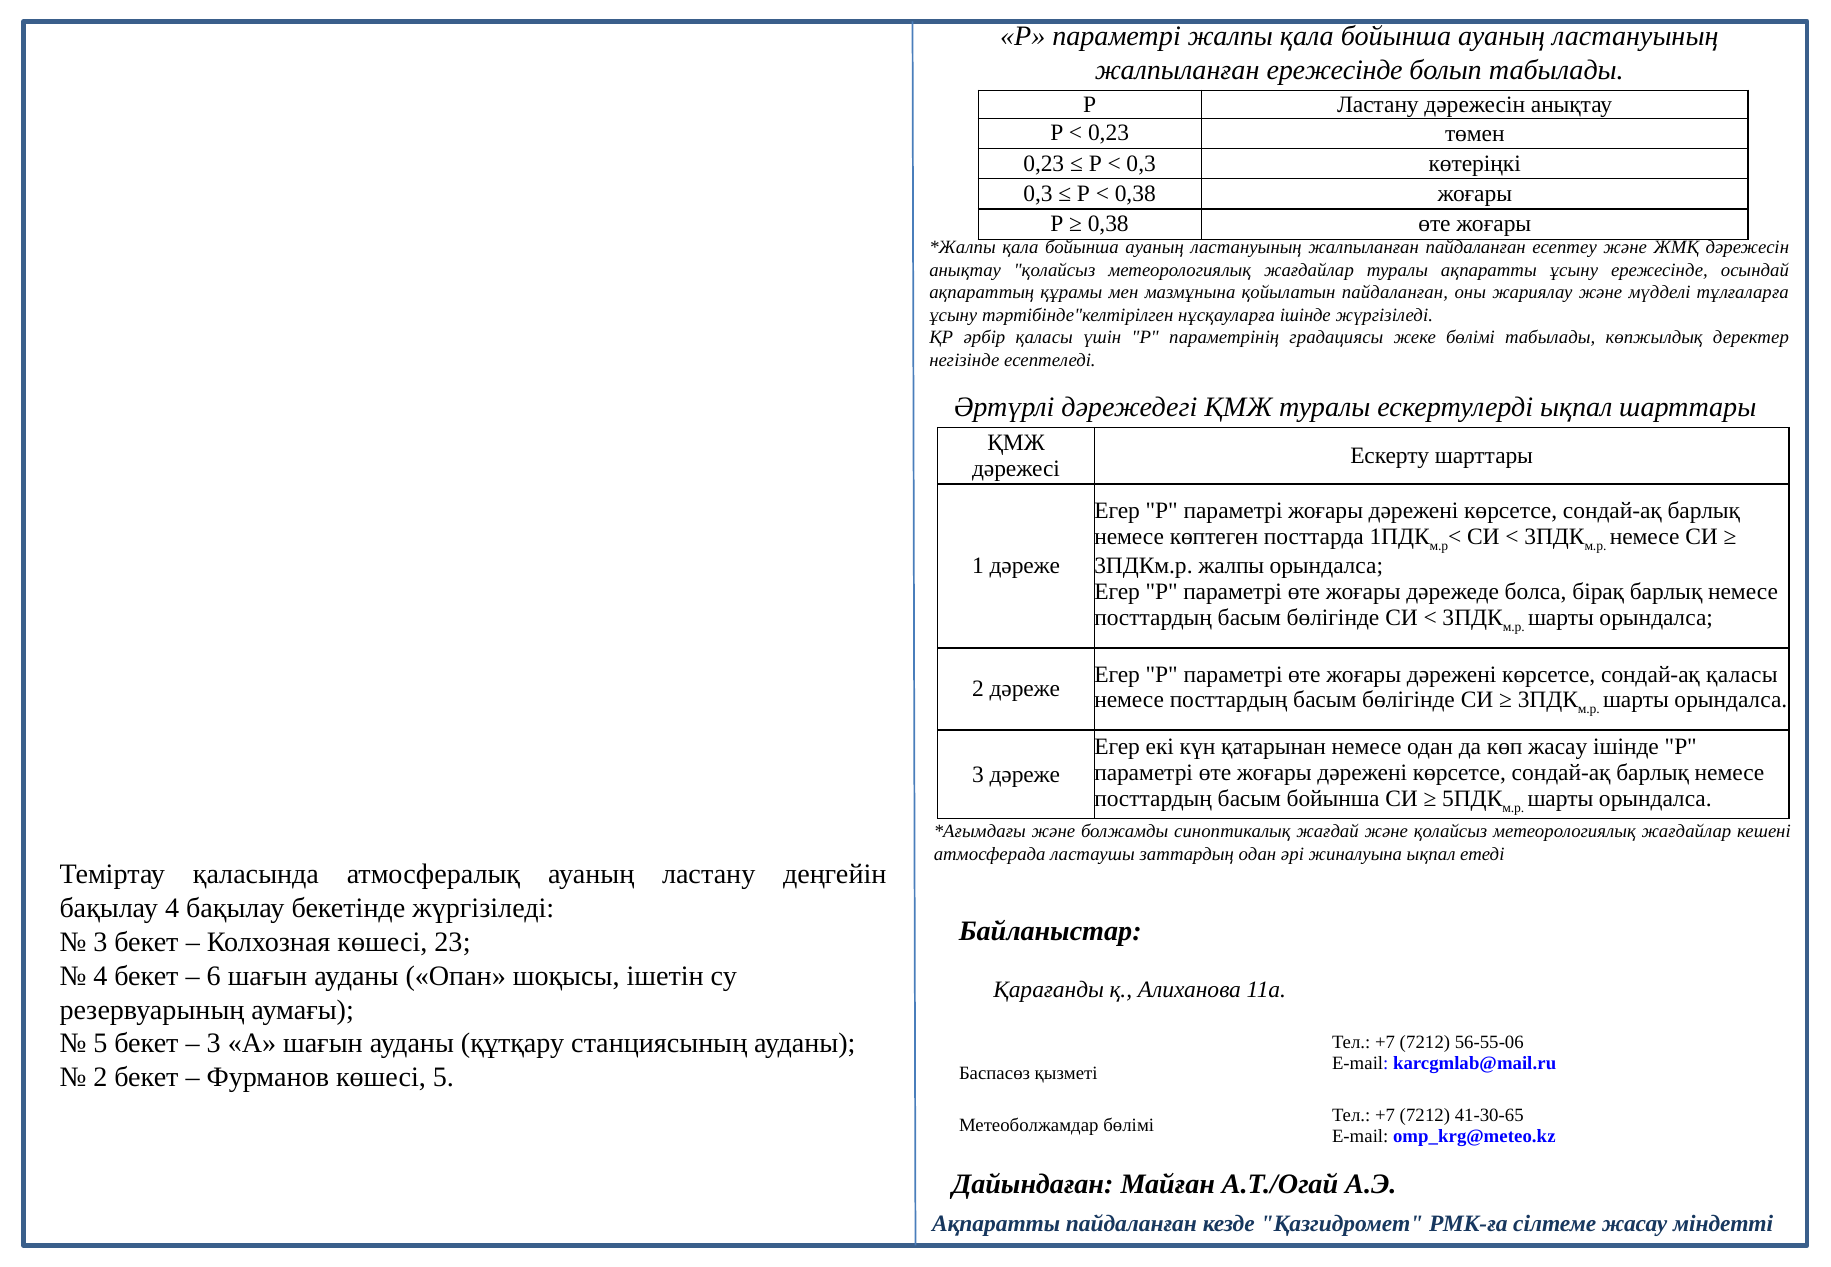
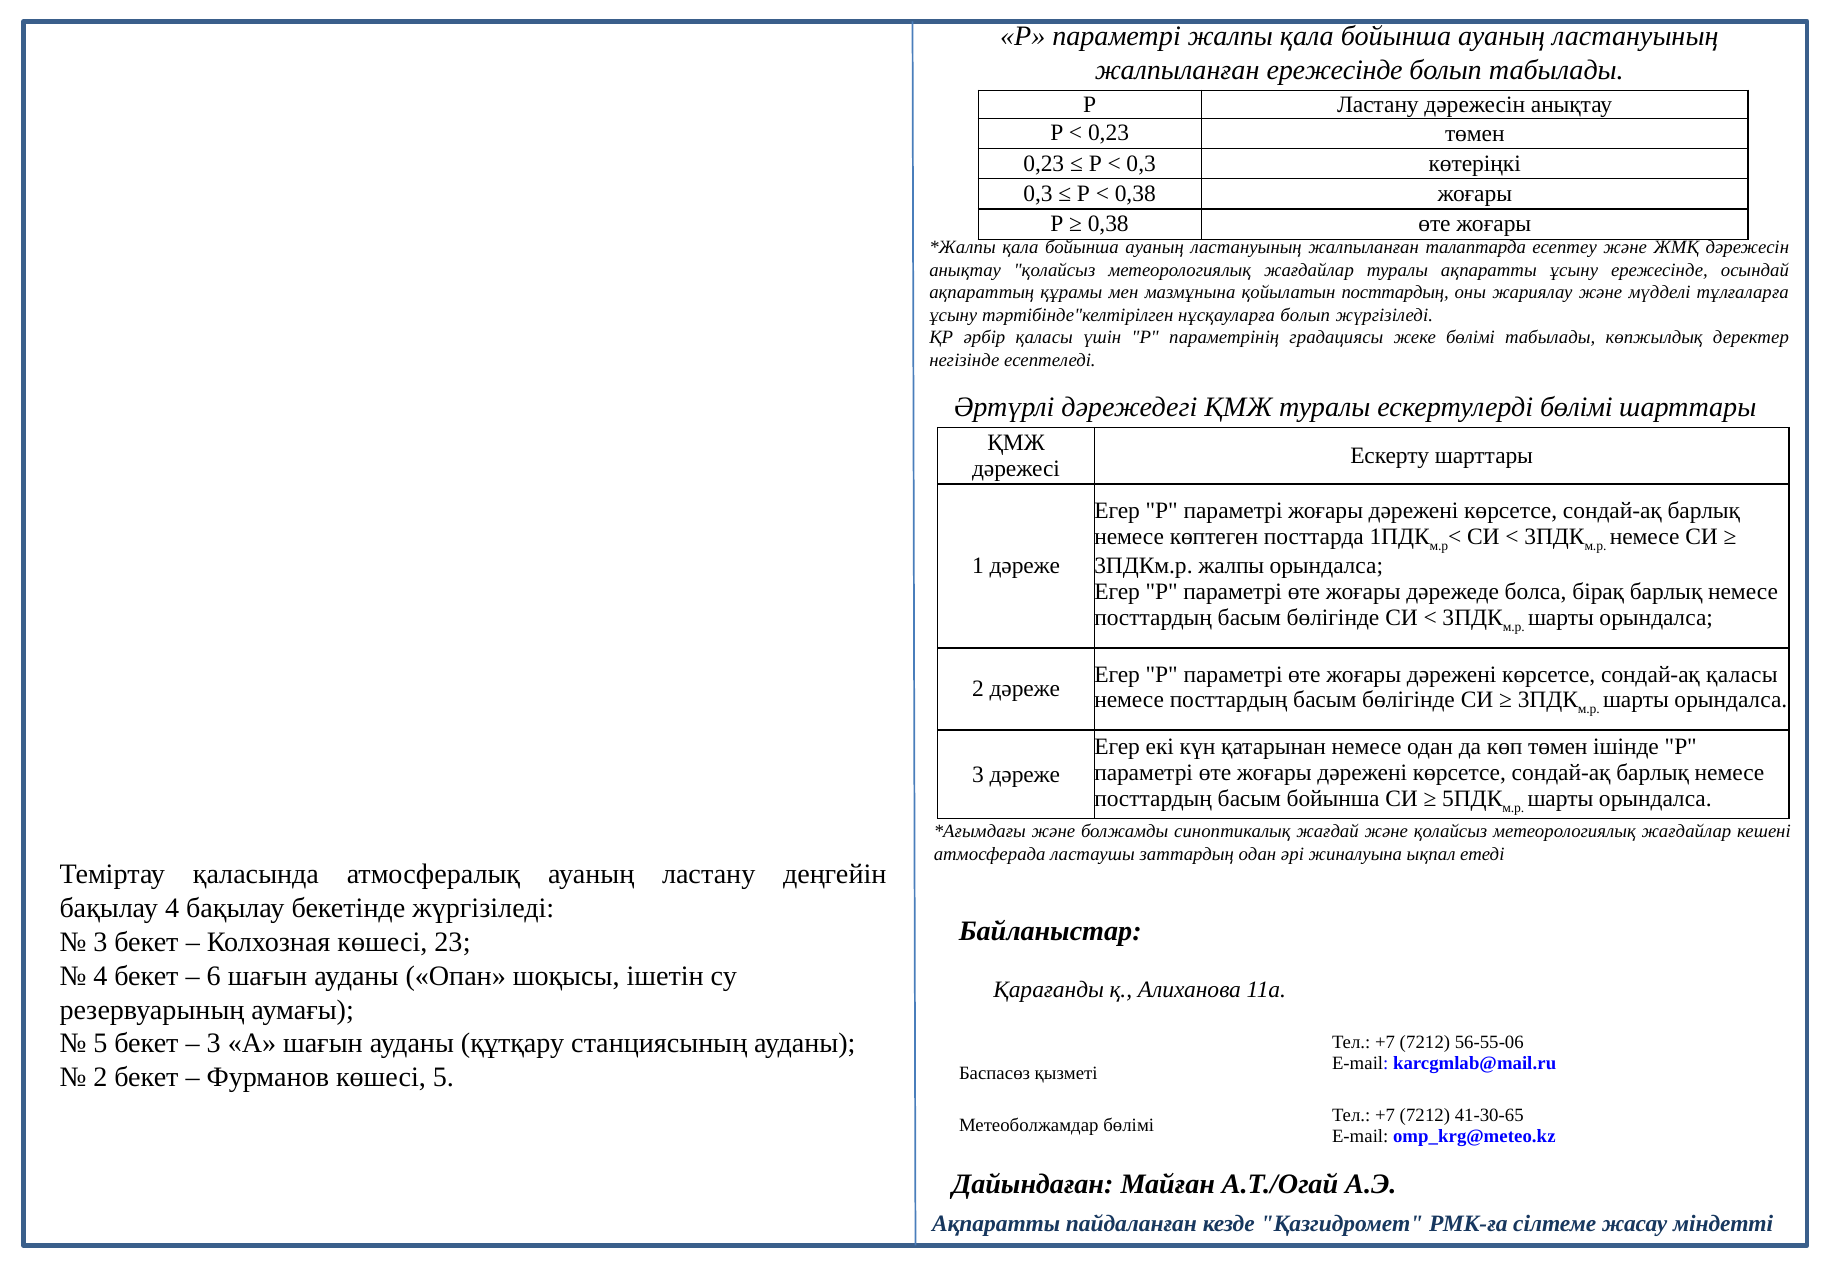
жалпыланған пайдаланған: пайдаланған -> талаптарда
қойылатын пайдаланған: пайдаланған -> посттардың
нұсқауларға ішінде: ішінде -> болып
ескертулерді ықпал: ықпал -> бөлімі
көп жасау: жасау -> төмен
